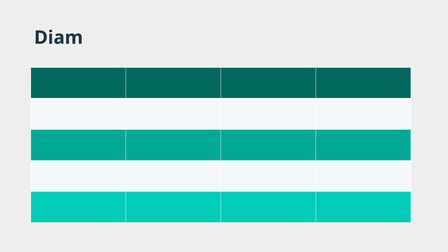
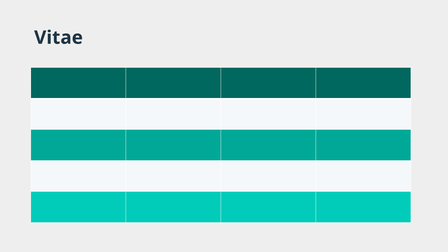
Diam: Diam -> Vitae
